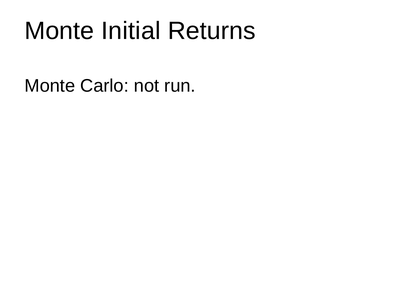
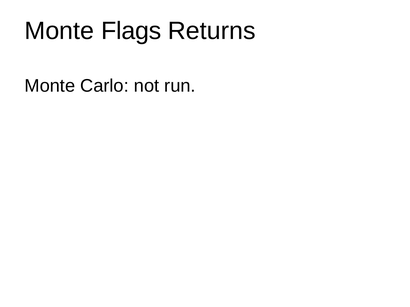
Initial: Initial -> Flags
